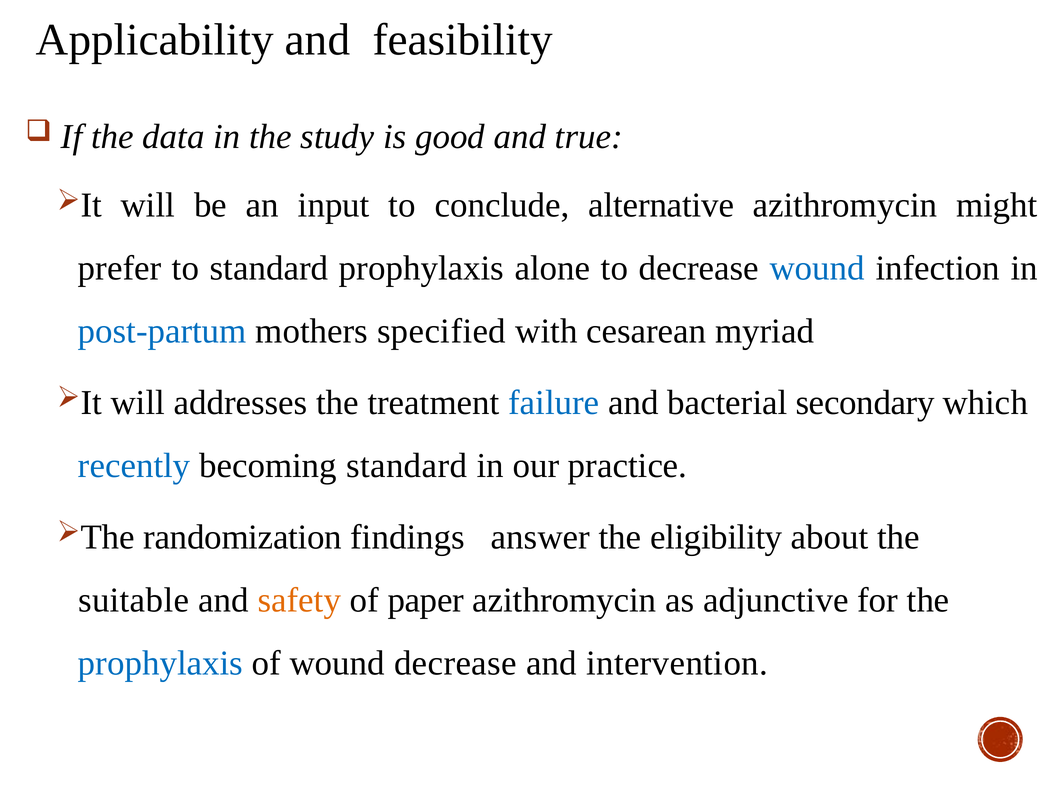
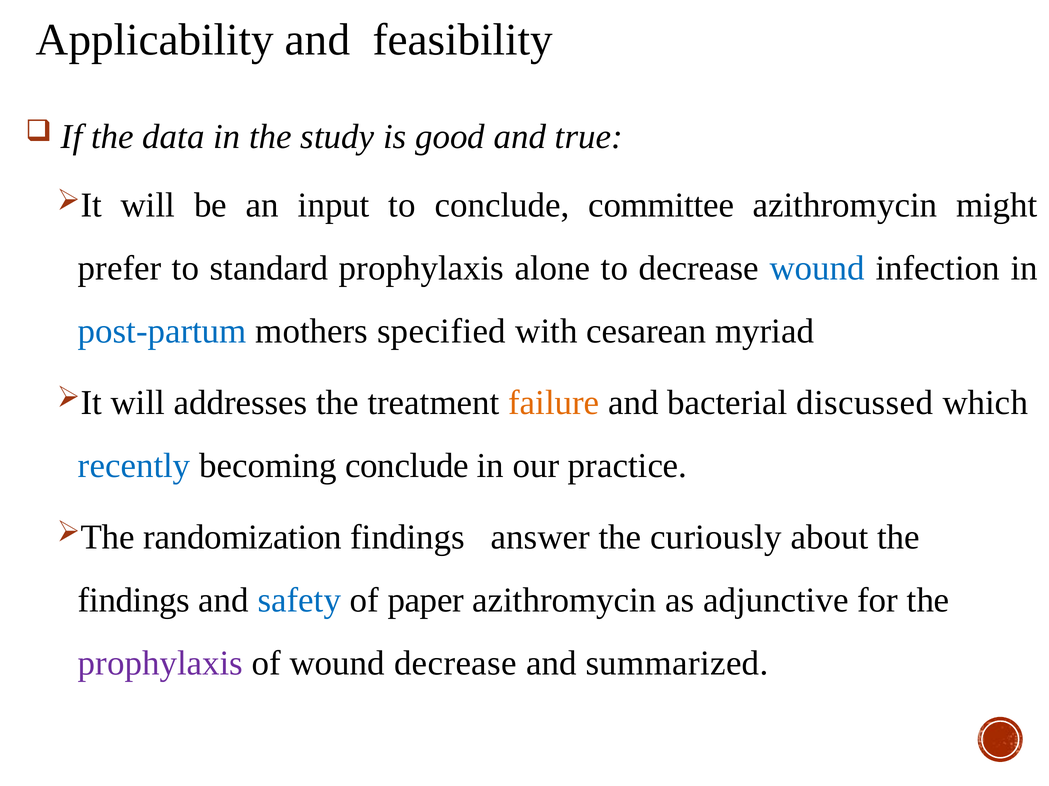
alternative: alternative -> committee
failure colour: blue -> orange
secondary: secondary -> discussed
becoming standard: standard -> conclude
eligibility: eligibility -> curiously
suitable at (134, 601): suitable -> findings
safety colour: orange -> blue
prophylaxis at (160, 664) colour: blue -> purple
intervention: intervention -> summarized
